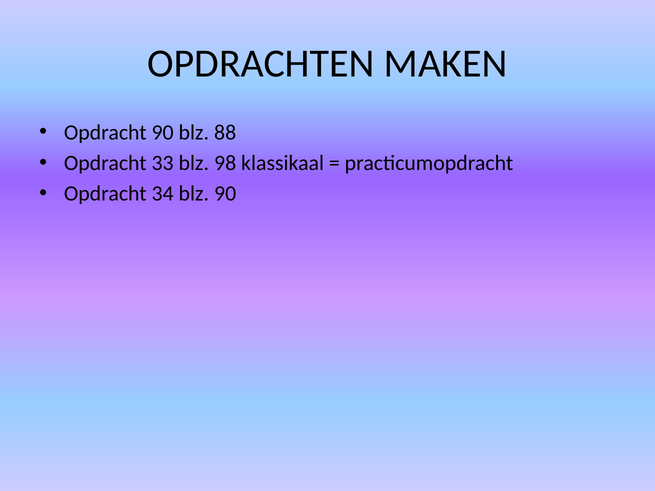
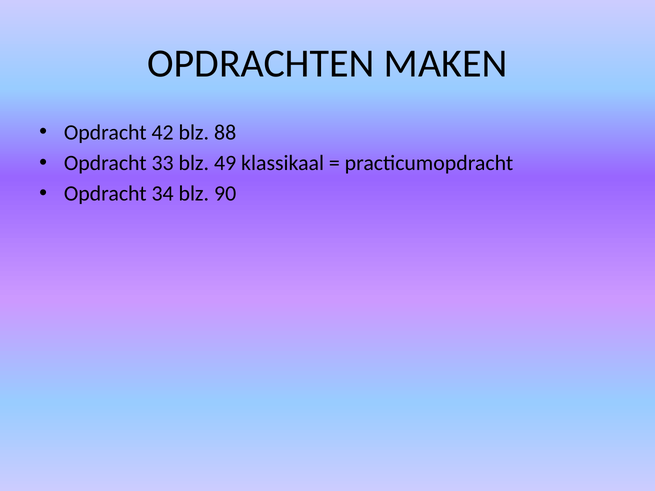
Opdracht 90: 90 -> 42
98: 98 -> 49
